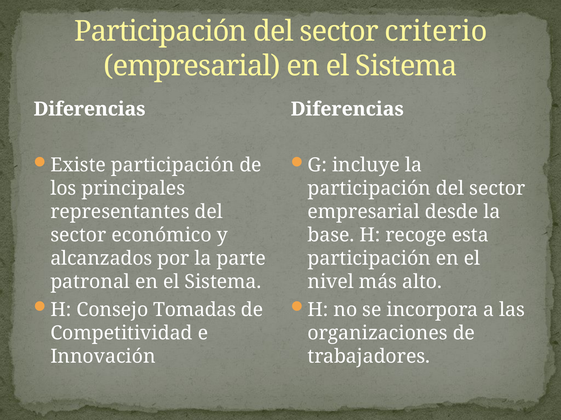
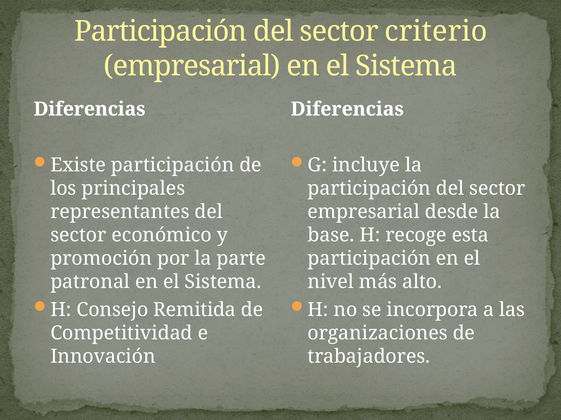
alcanzados: alcanzados -> promoción
Tomadas: Tomadas -> Remitida
